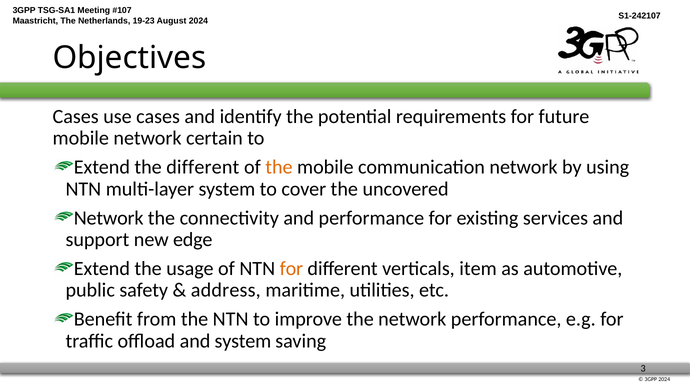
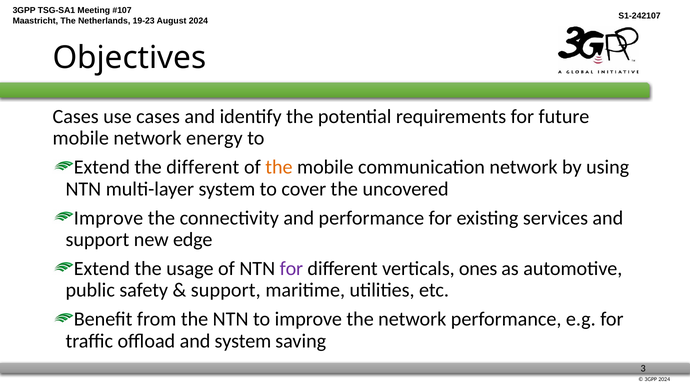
certain: certain -> energy
Network at (109, 218): Network -> Improve
for at (291, 269) colour: orange -> purple
item: item -> ones
address at (226, 290): address -> support
